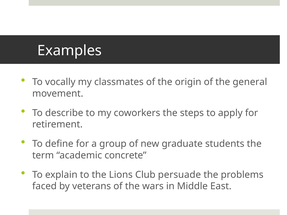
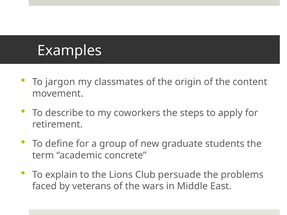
vocally: vocally -> jargon
general: general -> content
